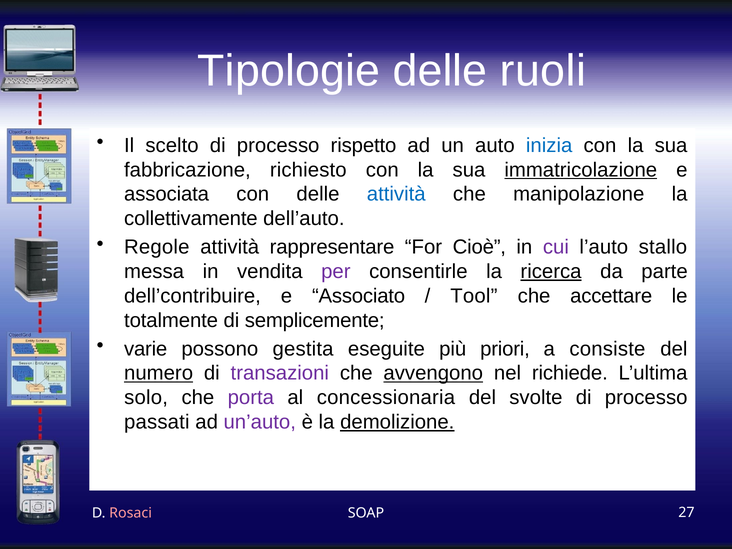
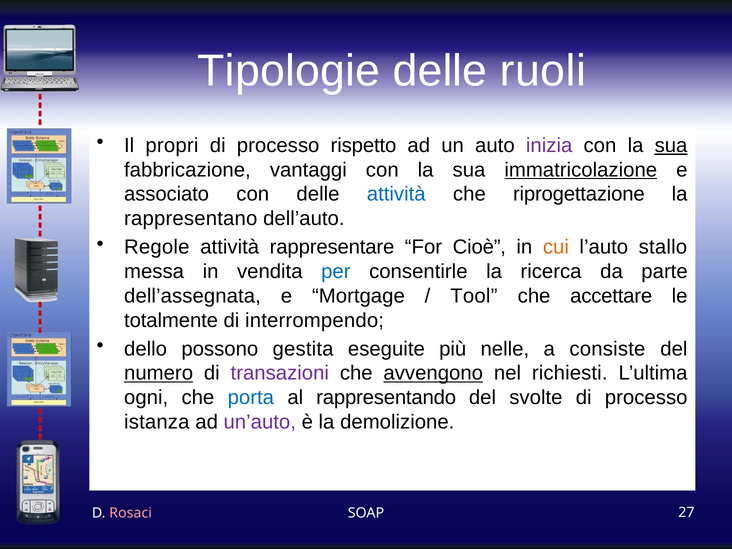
scelto: scelto -> propri
inizia colour: blue -> purple
sua at (671, 145) underline: none -> present
richiesto: richiesto -> vantaggi
associata: associata -> associato
manipolazione: manipolazione -> riprogettazione
collettivamente: collettivamente -> rappresentano
cui colour: purple -> orange
per colour: purple -> blue
ricerca underline: present -> none
dell’contribuire: dell’contribuire -> dell’assegnata
Associato: Associato -> Mortgage
semplicemente: semplicemente -> interrompendo
varie: varie -> dello
priori: priori -> nelle
richiede: richiede -> richiesti
solo: solo -> ogni
porta colour: purple -> blue
concessionaria: concessionaria -> rappresentando
passati: passati -> istanza
demolizione underline: present -> none
